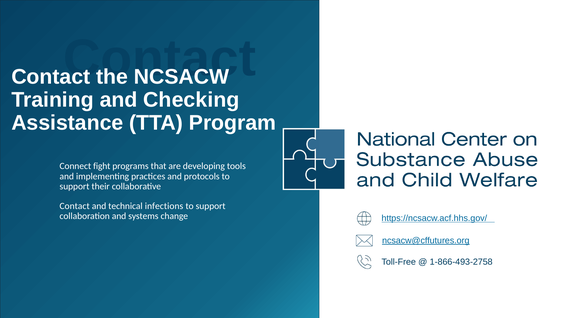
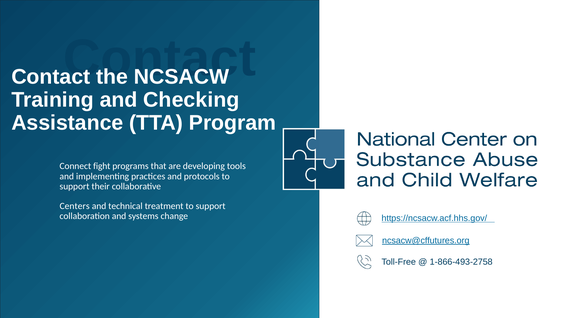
Contact at (75, 206): Contact -> Centers
infections: infections -> treatment
